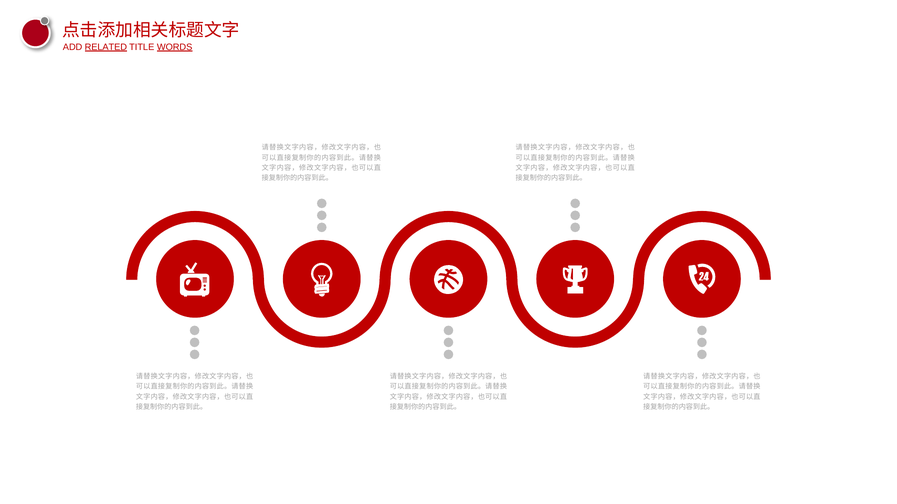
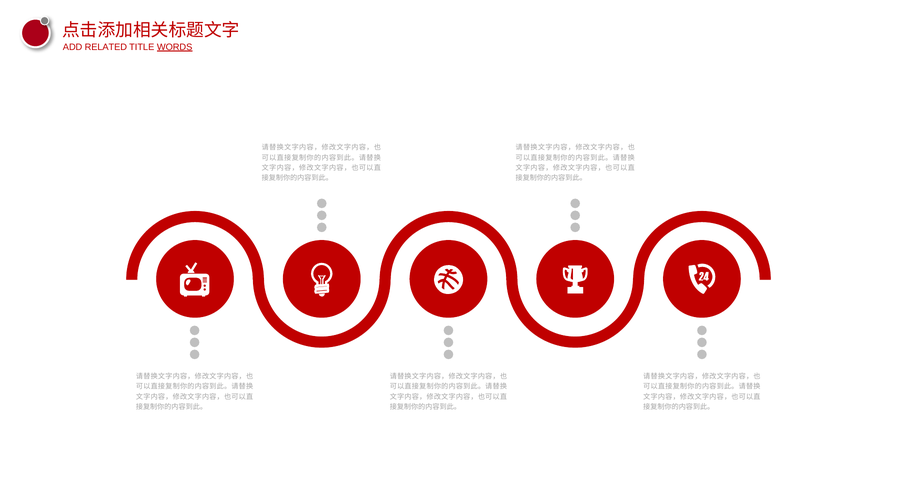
RELATED underline: present -> none
